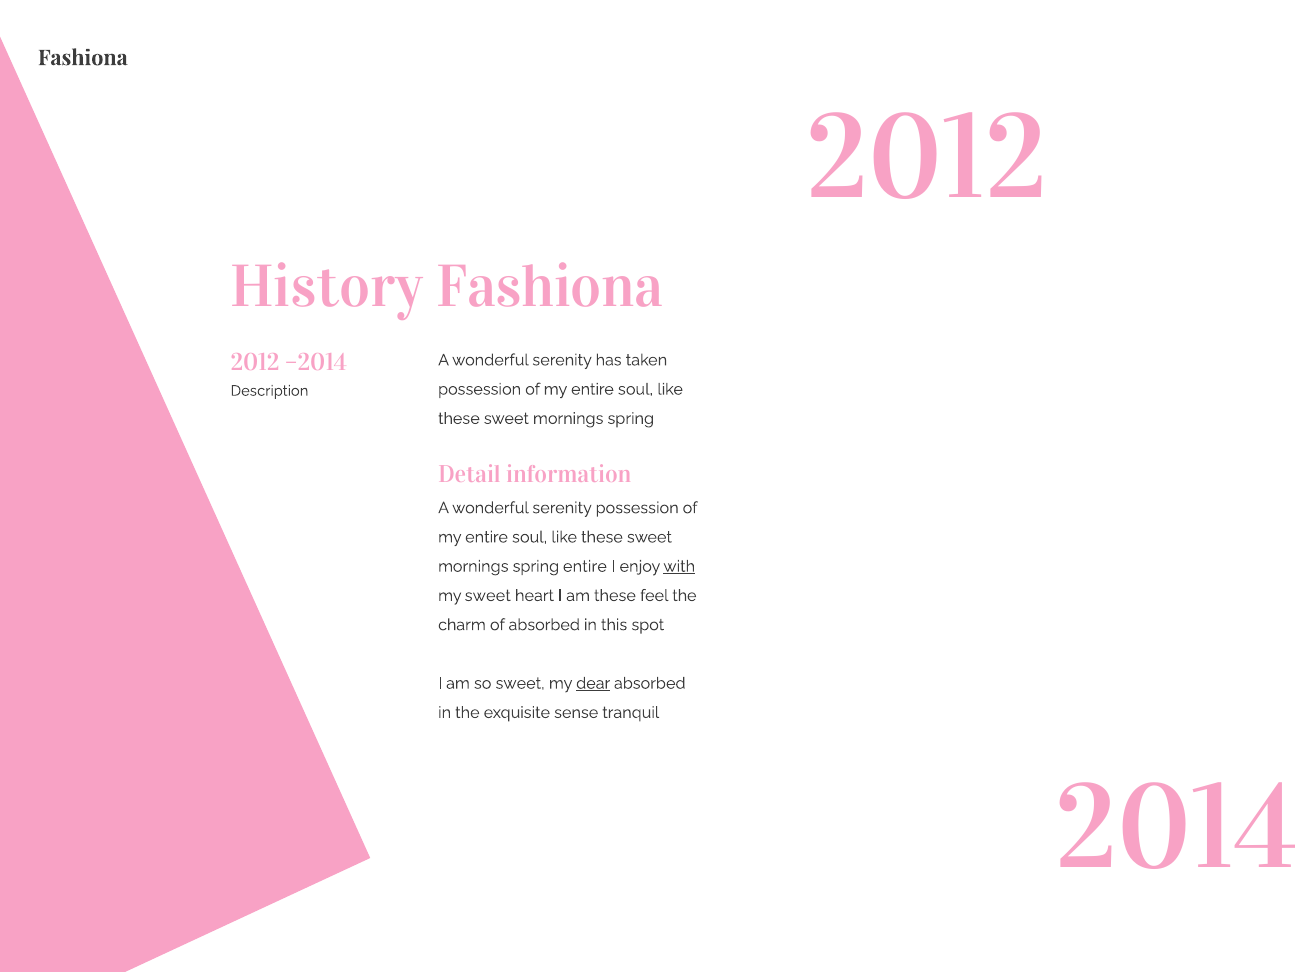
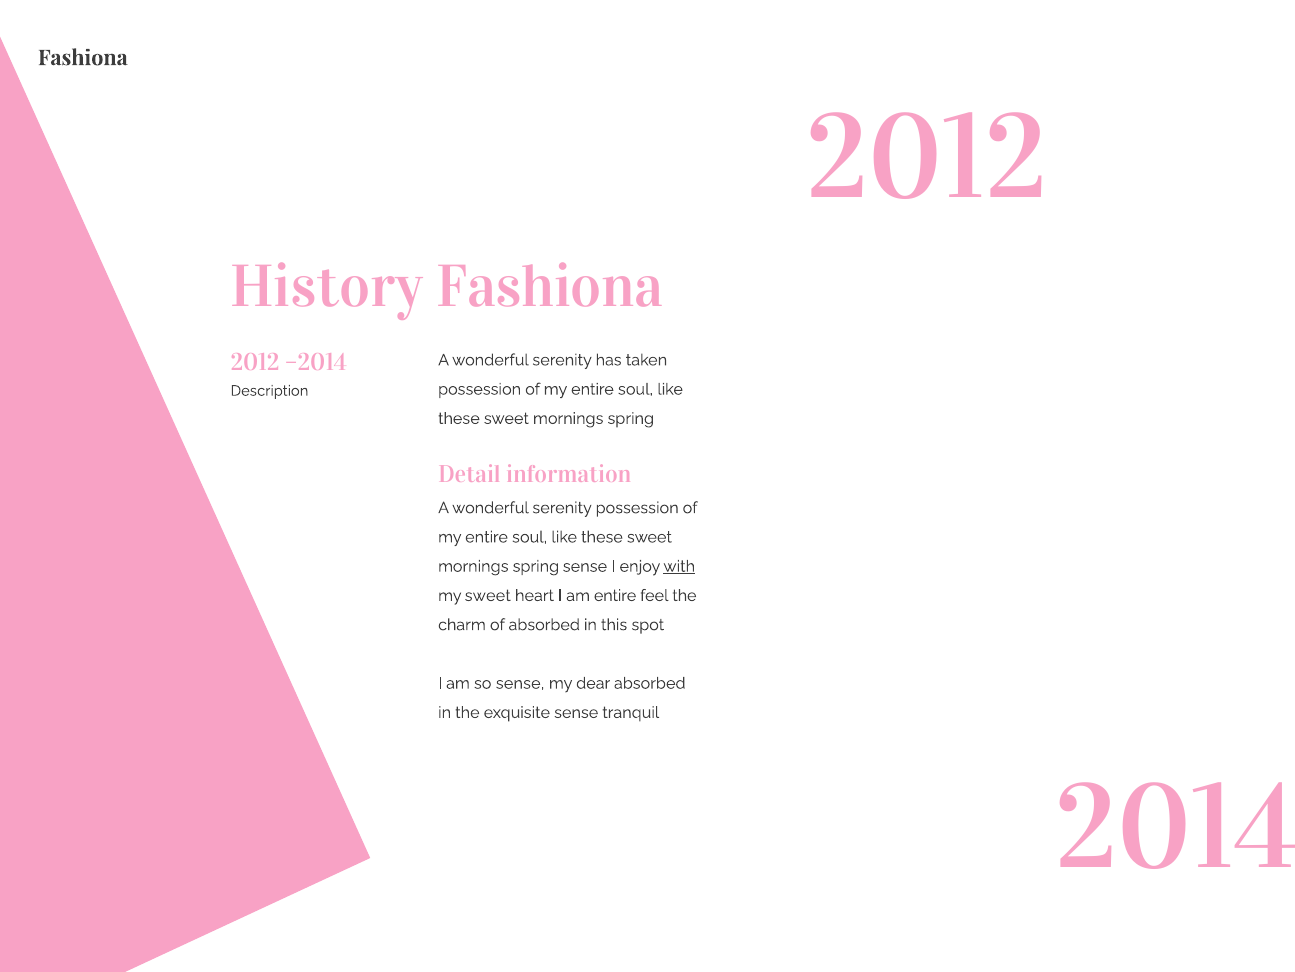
spring entire: entire -> sense
am these: these -> entire
so sweet: sweet -> sense
dear underline: present -> none
